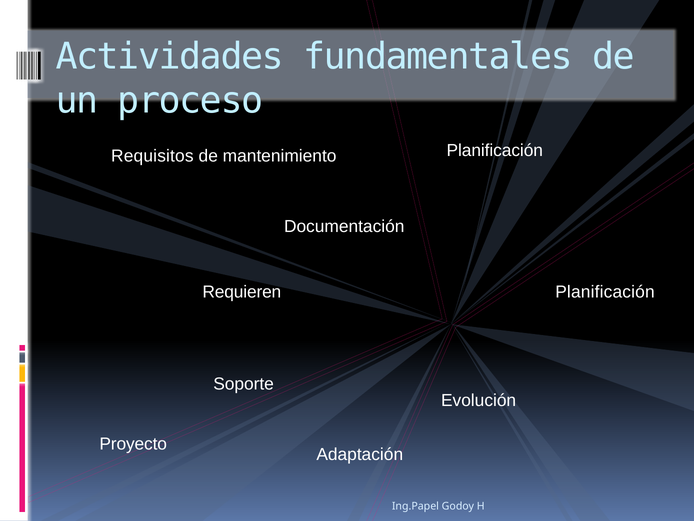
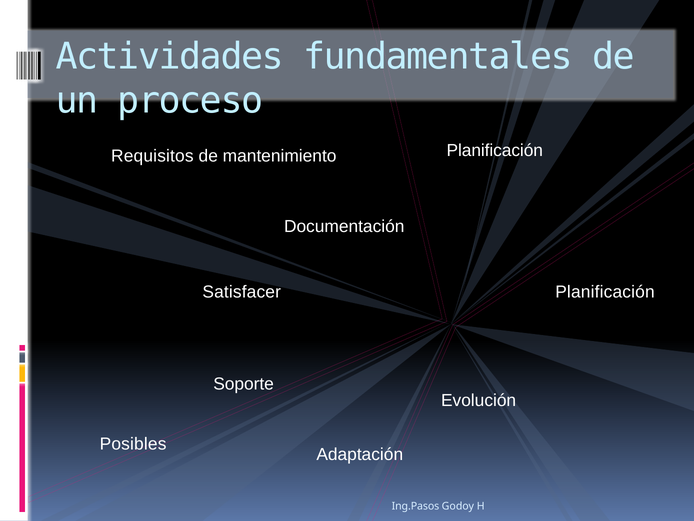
Requieren: Requieren -> Satisfacer
Proyecto: Proyecto -> Posibles
Ing.Papel: Ing.Papel -> Ing.Pasos
